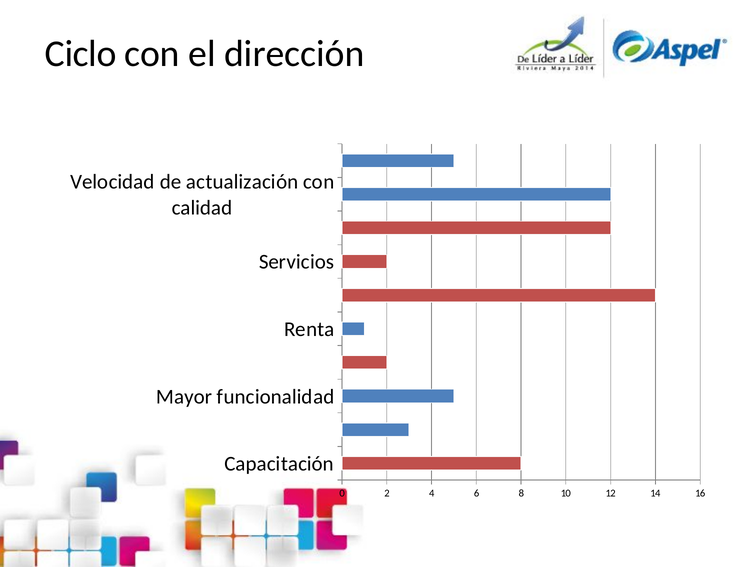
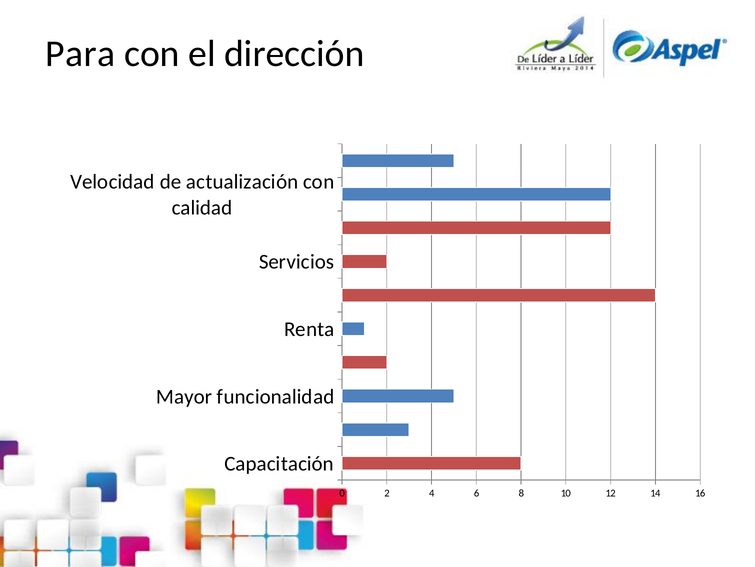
Ciclo: Ciclo -> Para
